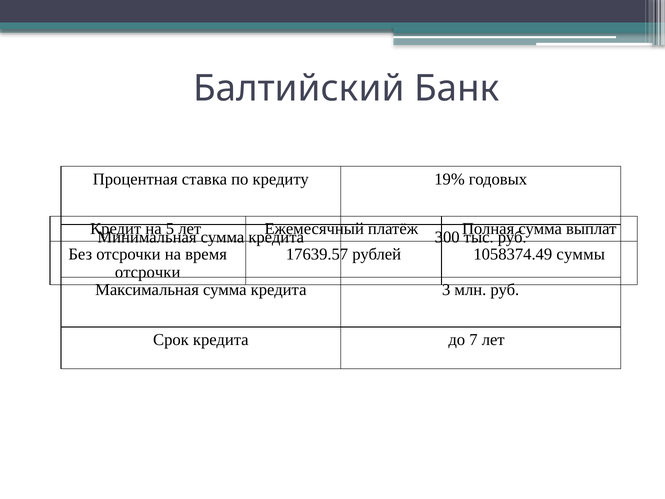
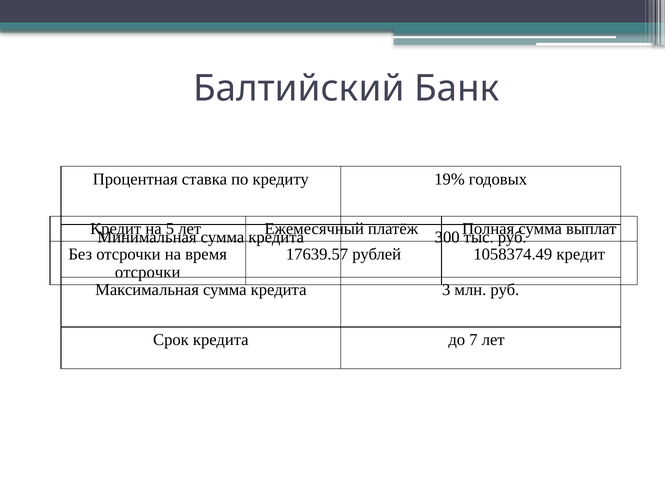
1058374.49 суммы: суммы -> кредит
